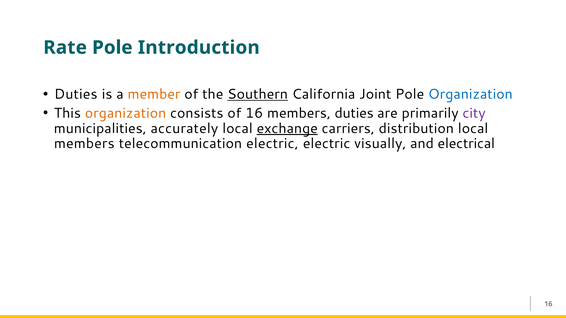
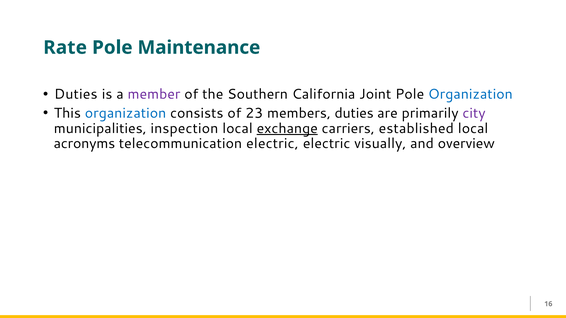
Introduction: Introduction -> Maintenance
member colour: orange -> purple
Southern underline: present -> none
organization at (126, 113) colour: orange -> blue
of 16: 16 -> 23
accurately: accurately -> inspection
distribution: distribution -> established
members at (84, 144): members -> acronyms
electrical: electrical -> overview
